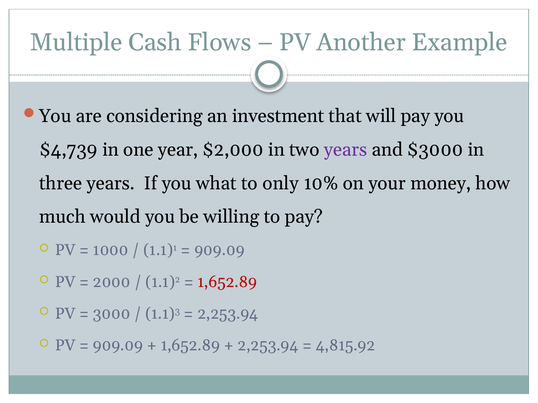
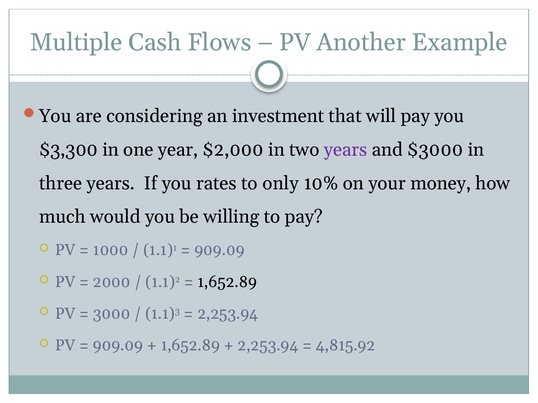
$4,739: $4,739 -> $3,300
what: what -> rates
1,652.89 at (227, 282) colour: red -> black
